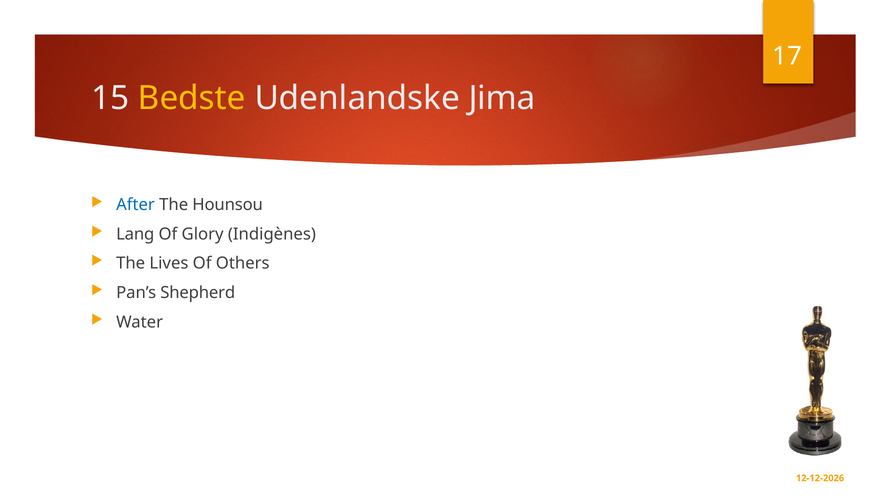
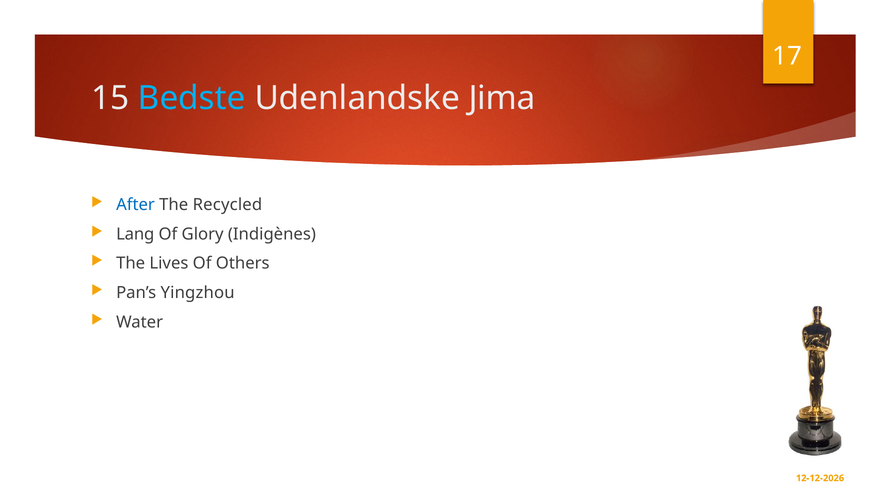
Bedste colour: yellow -> light blue
Hounsou: Hounsou -> Recycled
Shepherd: Shepherd -> Yingzhou
